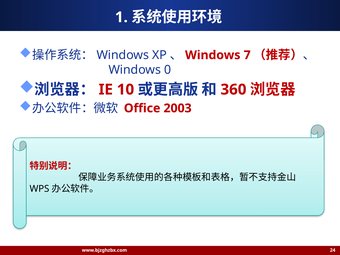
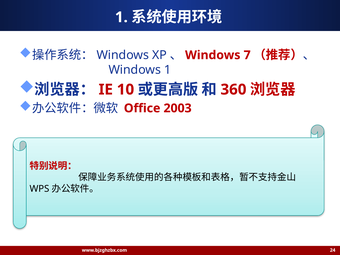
Windows 0: 0 -> 1
